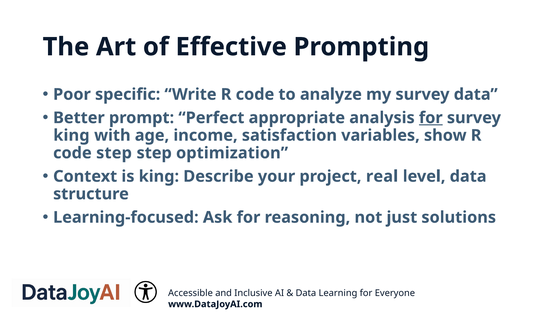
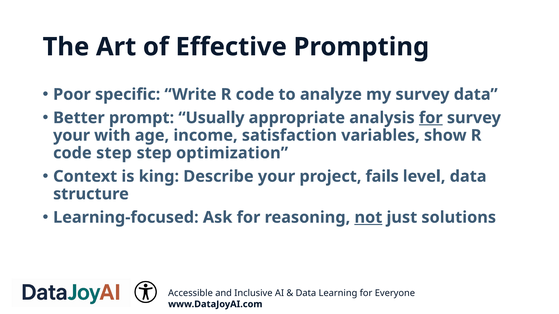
Perfect: Perfect -> Usually
king at (71, 136): king -> your
real: real -> fails
not underline: none -> present
